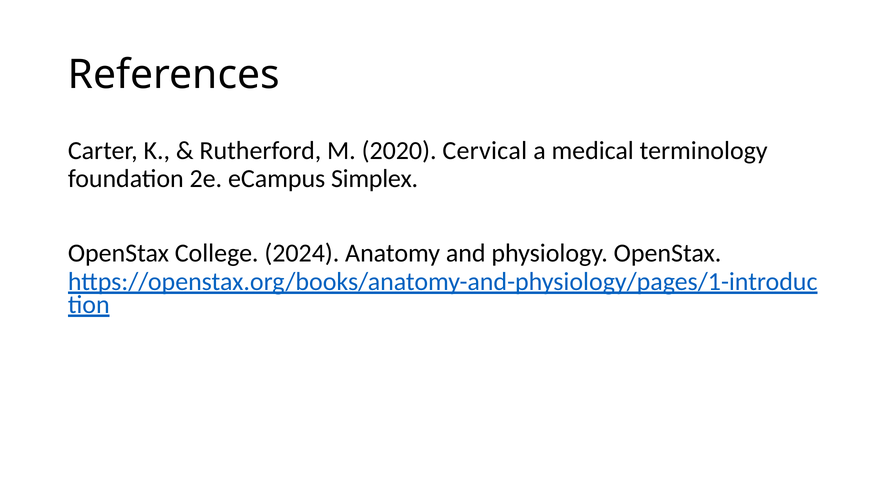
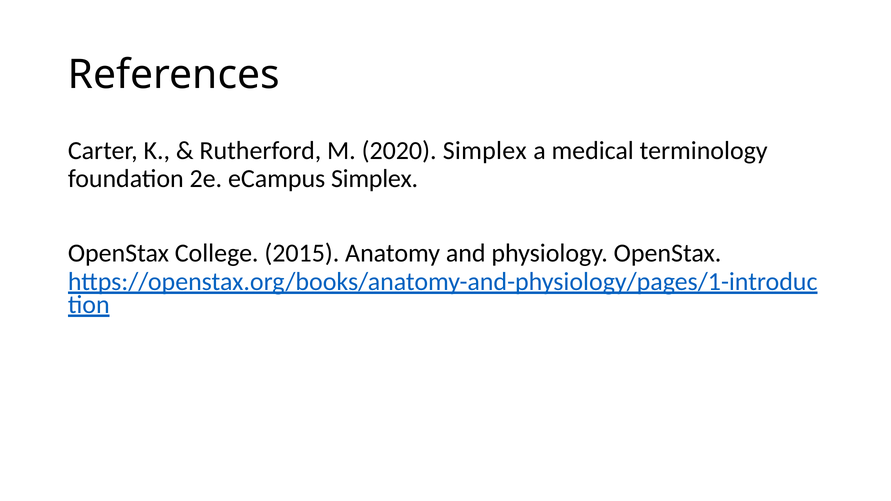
2020 Cervical: Cervical -> Simplex
2024: 2024 -> 2015
